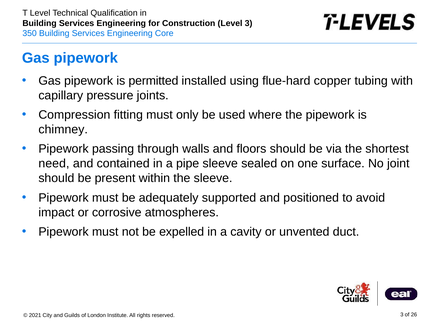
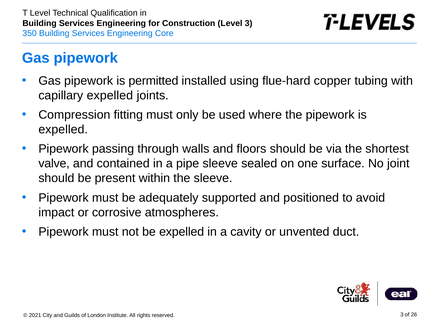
capillary pressure: pressure -> expelled
chimney at (63, 130): chimney -> expelled
need: need -> valve
